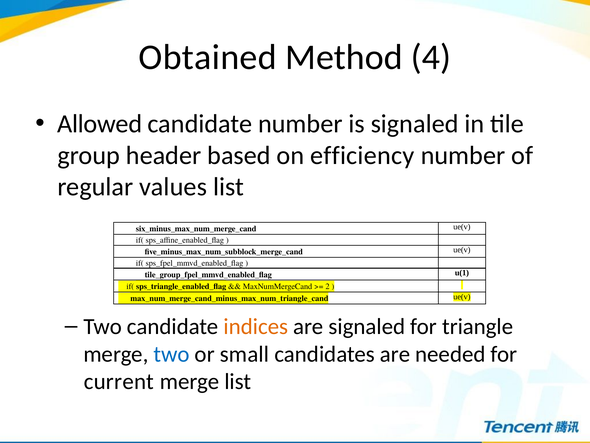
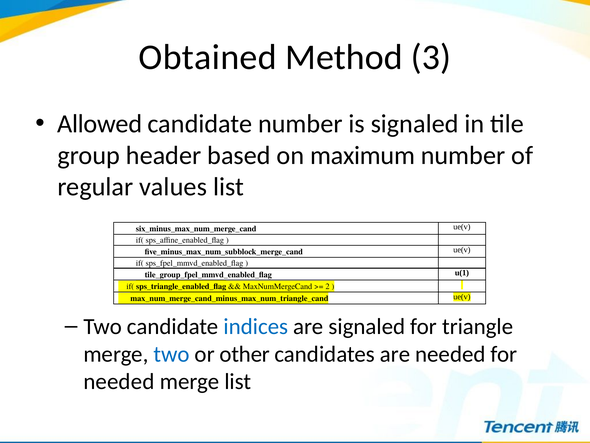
4: 4 -> 3
efficiency: efficiency -> maximum
indices colour: orange -> blue
small: small -> other
current at (119, 381): current -> needed
